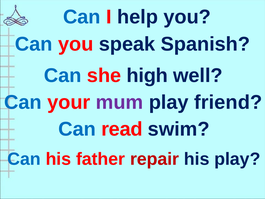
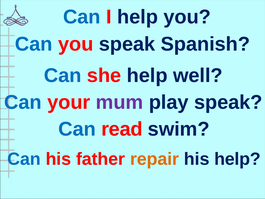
she high: high -> help
play friend: friend -> speak
repair colour: red -> orange
his play: play -> help
